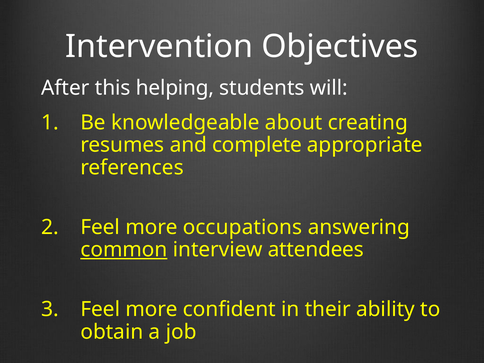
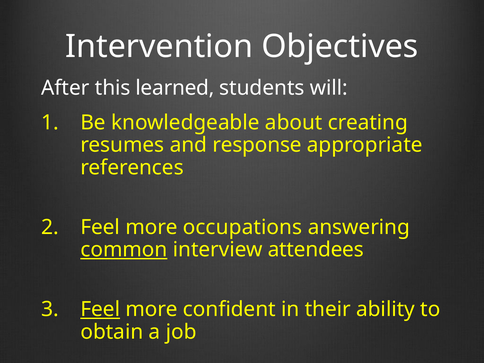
helping: helping -> learned
complete: complete -> response
Feel at (100, 309) underline: none -> present
